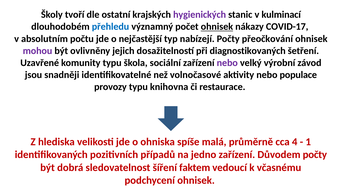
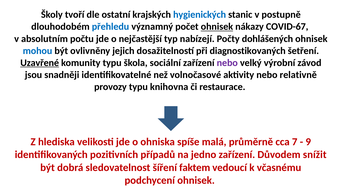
hygienických colour: purple -> blue
kulminací: kulminací -> postupně
COVID-17: COVID-17 -> COVID-67
přeočkování: přeočkování -> dohlášených
mohou colour: purple -> blue
Uzavřené underline: none -> present
populace: populace -> relativně
4: 4 -> 7
1: 1 -> 9
Důvodem počty: počty -> snížit
